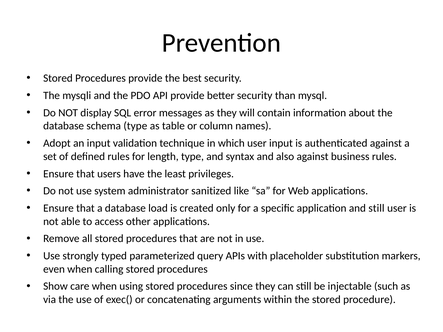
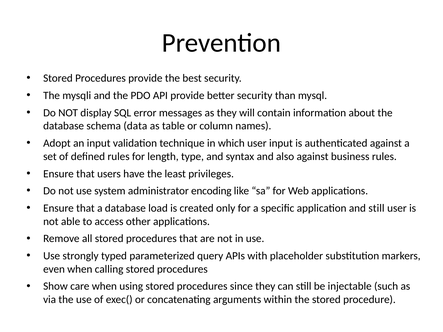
schema type: type -> data
sanitized: sanitized -> encoding
